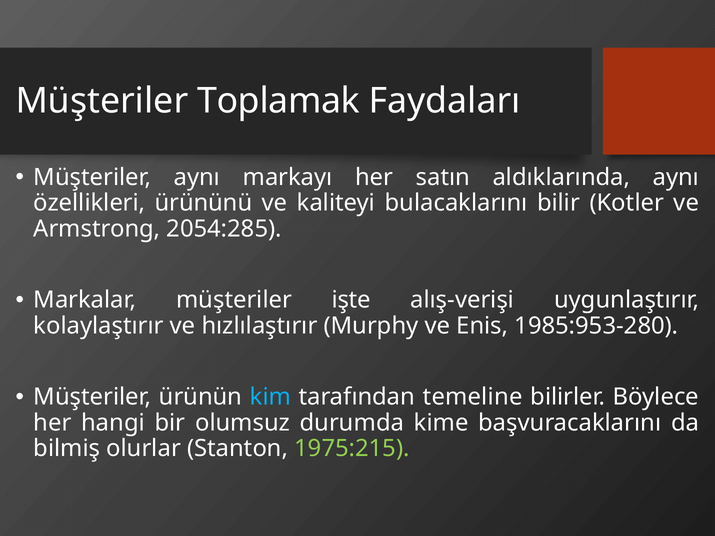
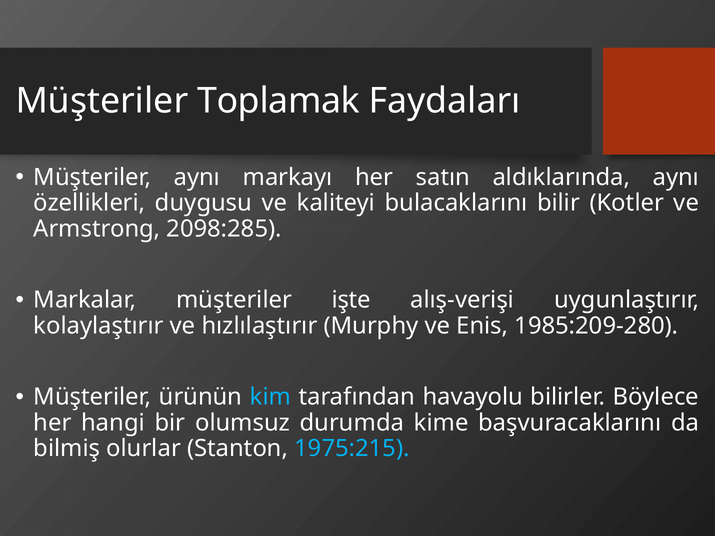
ürününü: ürününü -> duygusu
2054:285: 2054:285 -> 2098:285
1985:953-280: 1985:953-280 -> 1985:209-280
temeline: temeline -> havayolu
1975:215 colour: light green -> light blue
